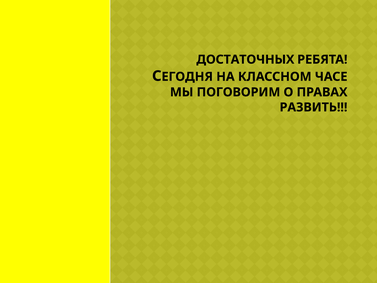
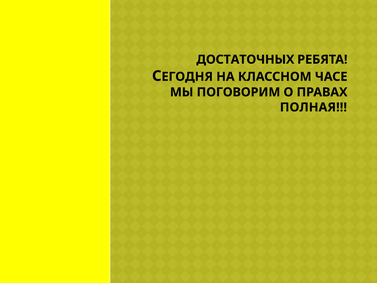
РАЗВИТЬ: РАЗВИТЬ -> ПОЛНАЯ
